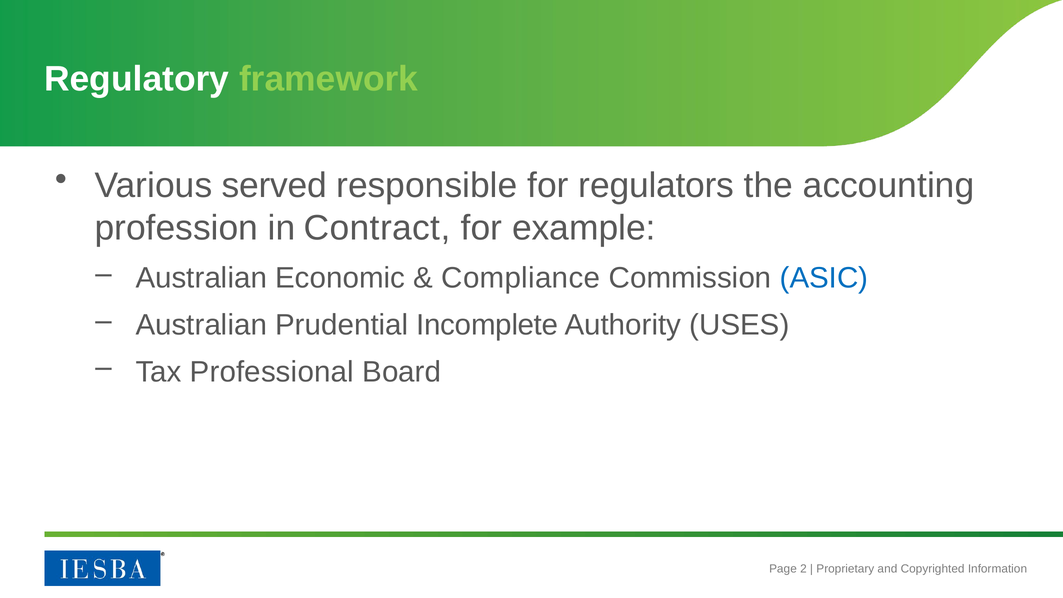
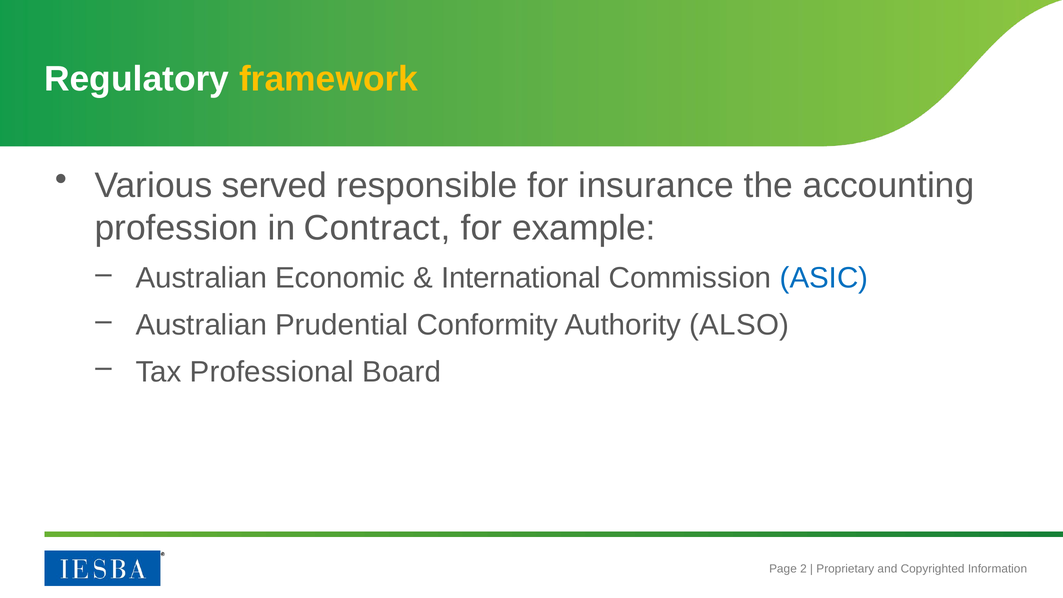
framework colour: light green -> yellow
regulators: regulators -> insurance
Compliance: Compliance -> International
Incomplete: Incomplete -> Conformity
USES: USES -> ALSO
